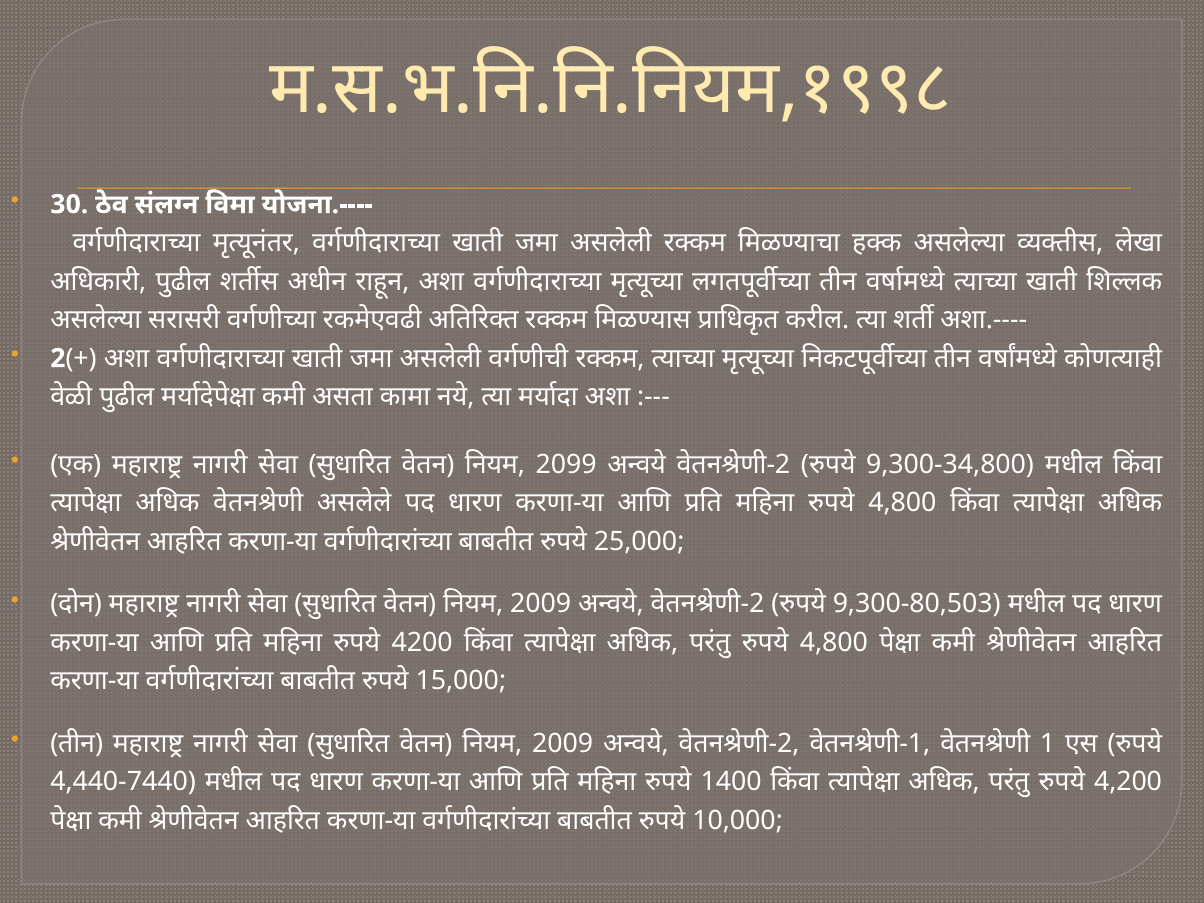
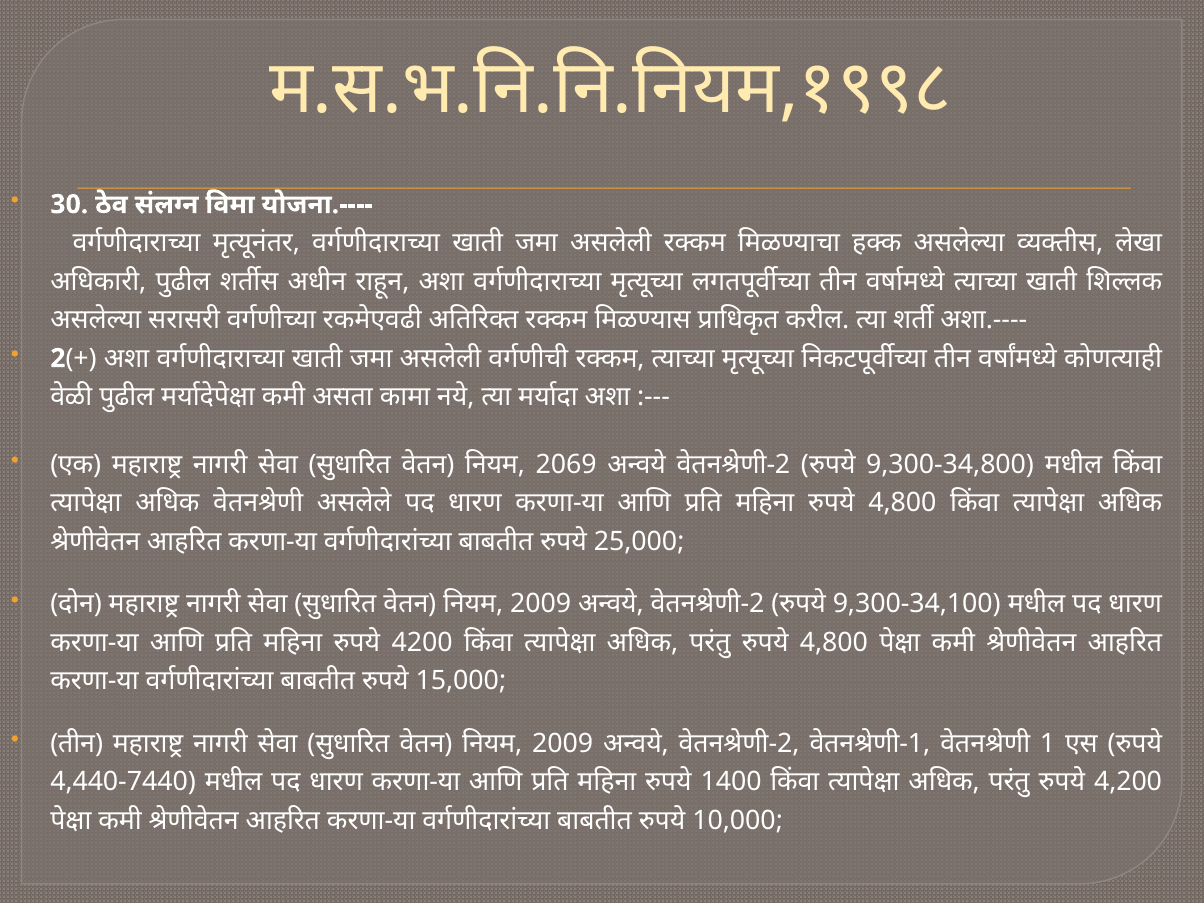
2099: 2099 -> 2069
9,300-80,503: 9,300-80,503 -> 9,300-34,100
